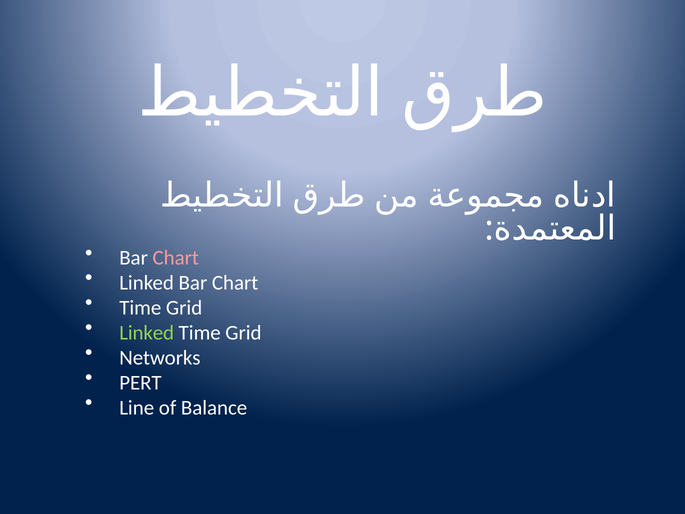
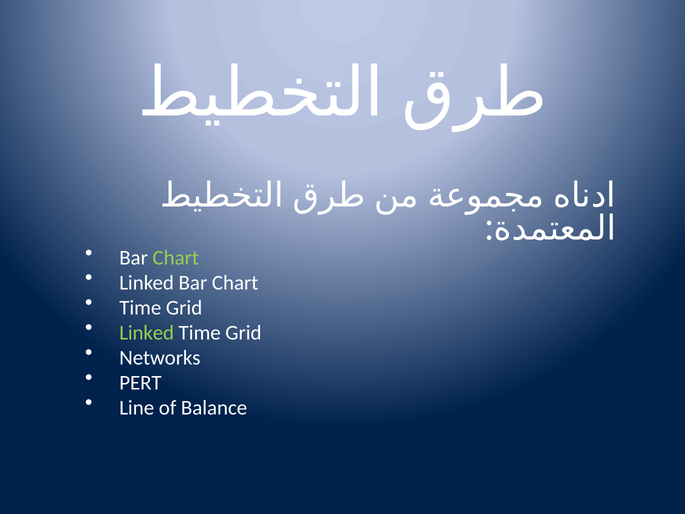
Chart at (176, 258) colour: pink -> light green
